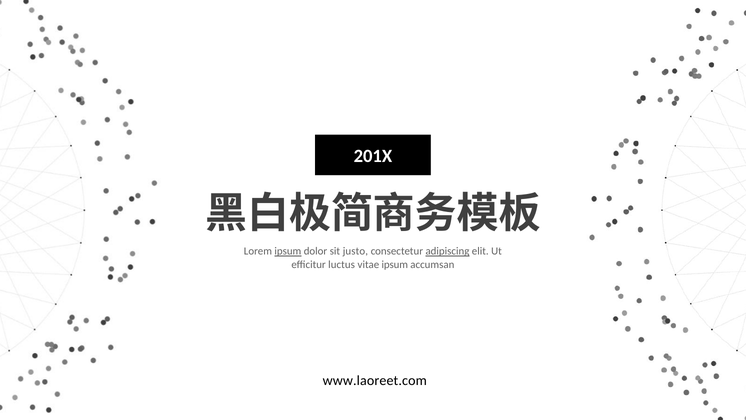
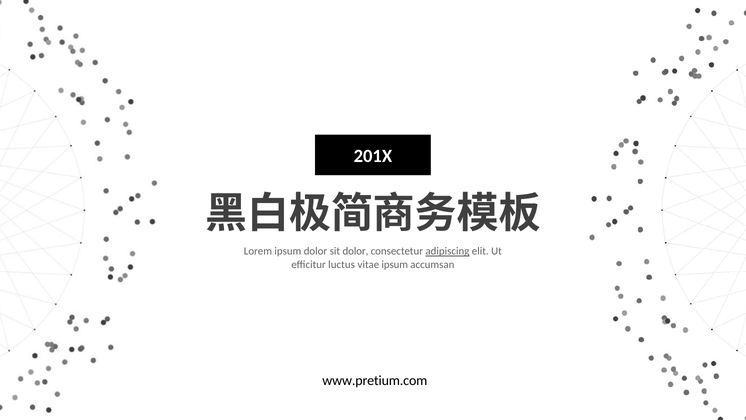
ipsum at (288, 251) underline: present -> none
sit justo: justo -> dolor
www.laoreet.com: www.laoreet.com -> www.pretium.com
